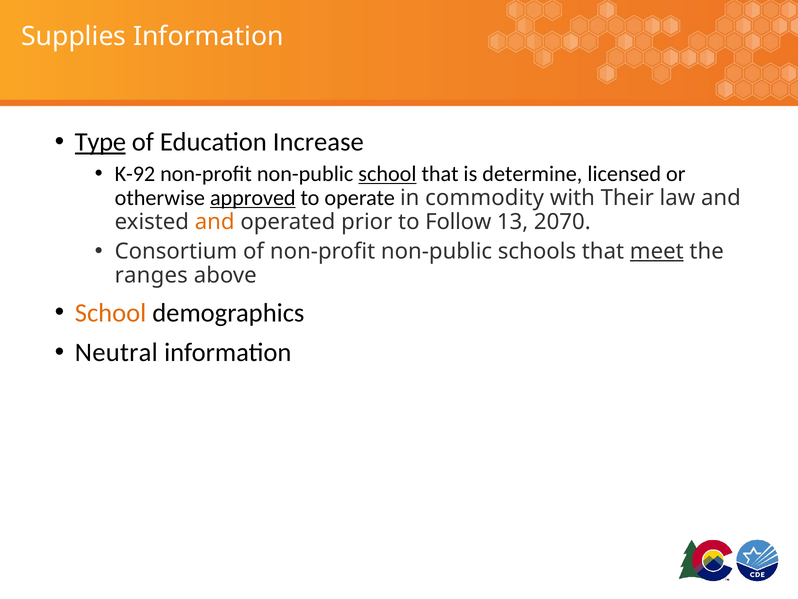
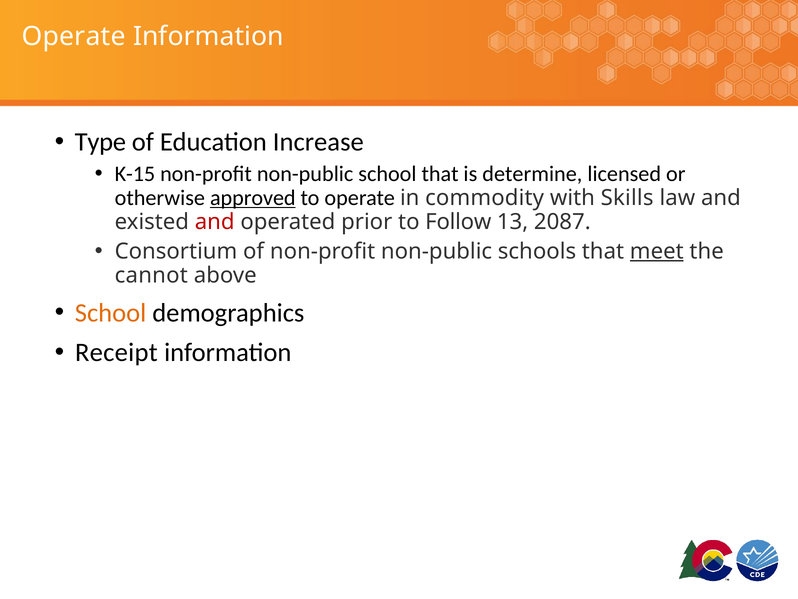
Supplies at (74, 36): Supplies -> Operate
Type underline: present -> none
K-92: K-92 -> K-15
school at (387, 174) underline: present -> none
Their: Their -> Skills
and at (215, 222) colour: orange -> red
2070: 2070 -> 2087
ranges: ranges -> cannot
Neutral: Neutral -> Receipt
